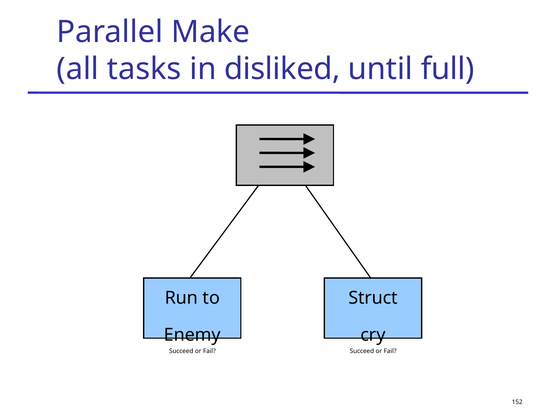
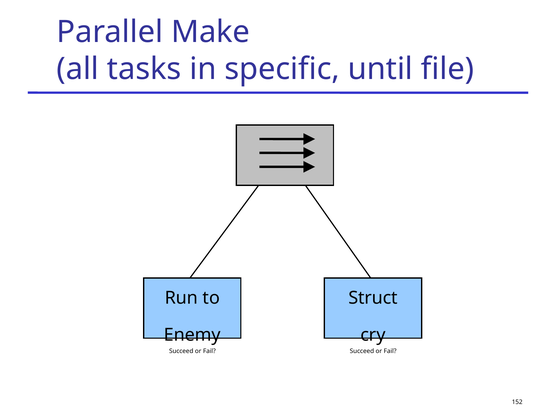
disliked: disliked -> specific
full: full -> file
